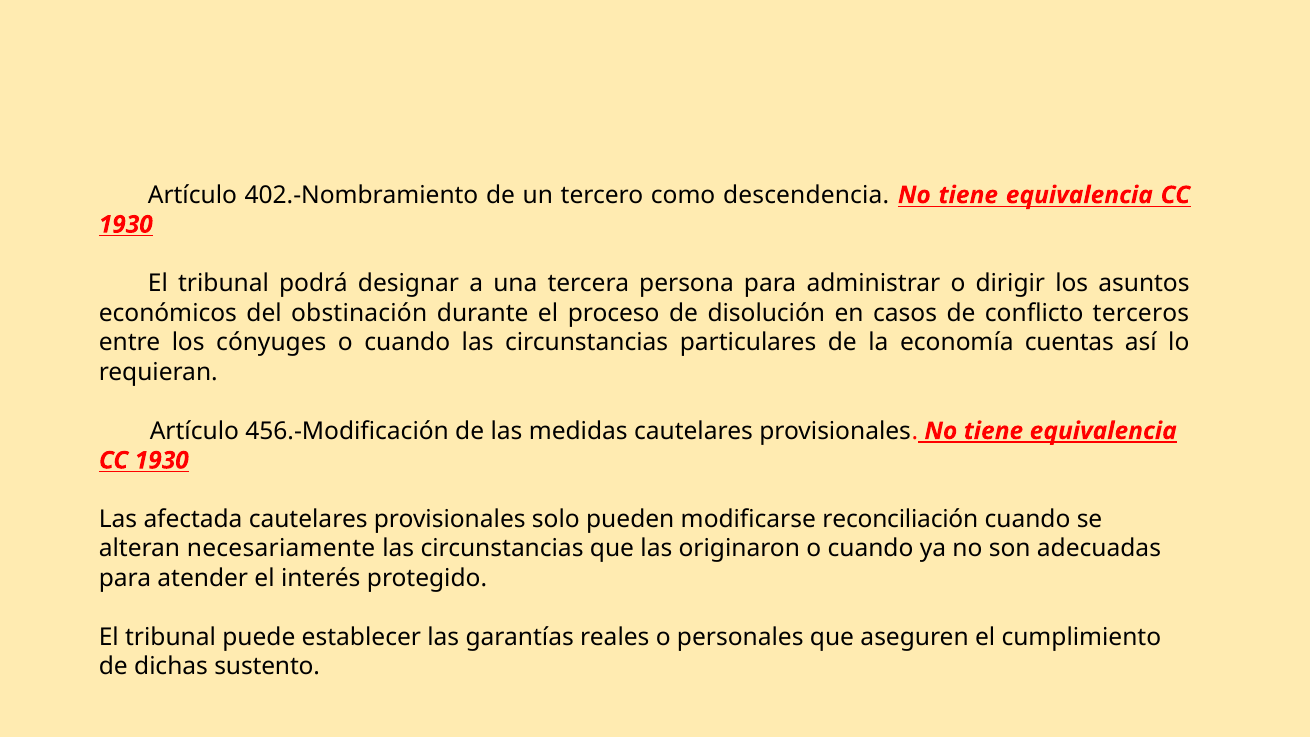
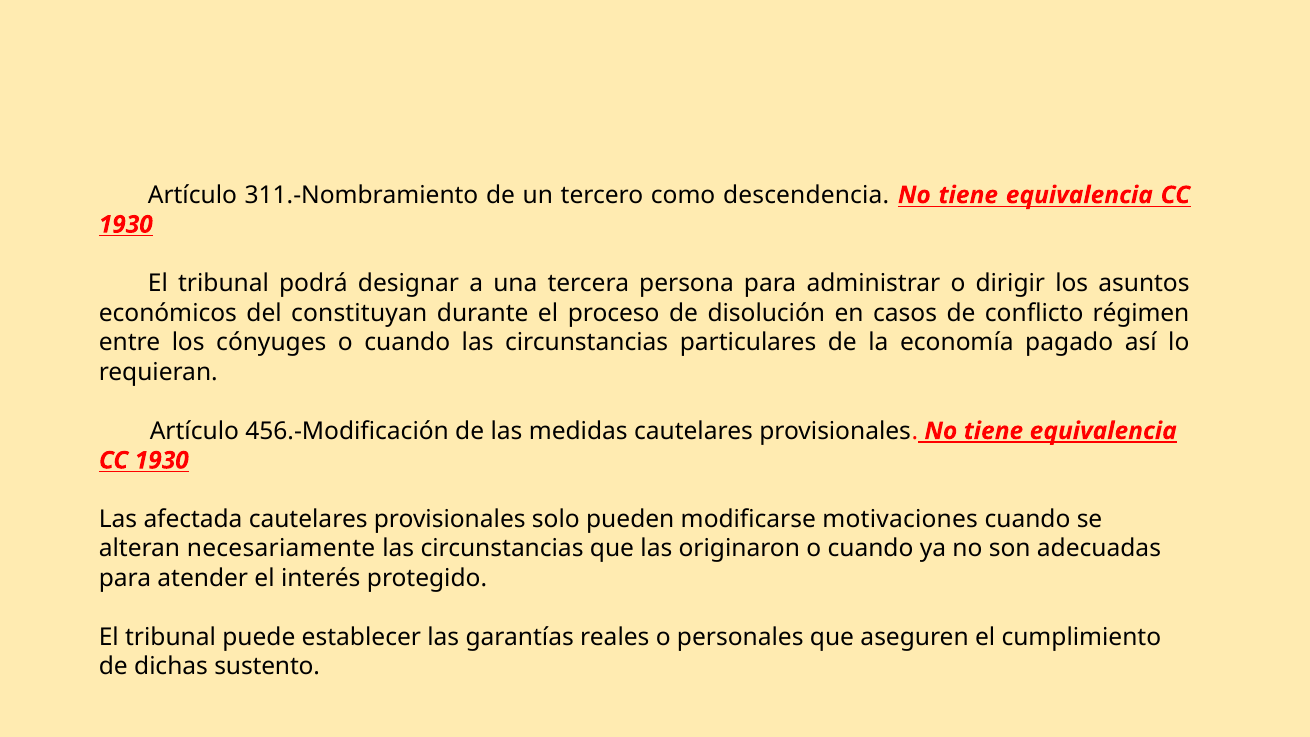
402.-Nombramiento: 402.-Nombramiento -> 311.-Nombramiento
obstinación: obstinación -> constituyan
terceros: terceros -> régimen
cuentas: cuentas -> pagado
reconciliación: reconciliación -> motivaciones
